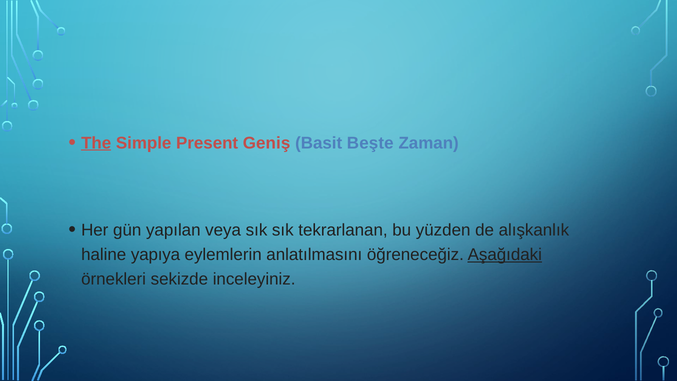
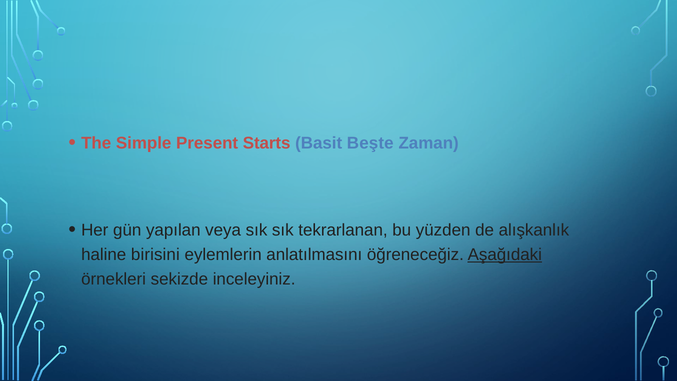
The underline: present -> none
Geniş: Geniş -> Starts
yapıya: yapıya -> birisini
